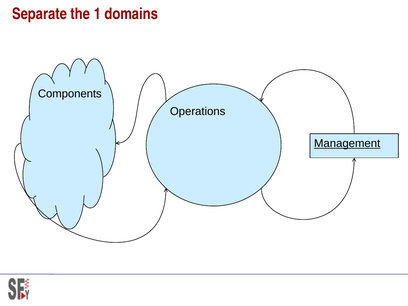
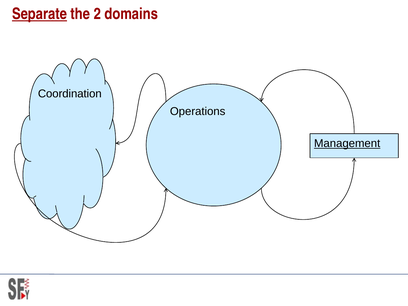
Separate underline: none -> present
1: 1 -> 2
Components: Components -> Coordination
